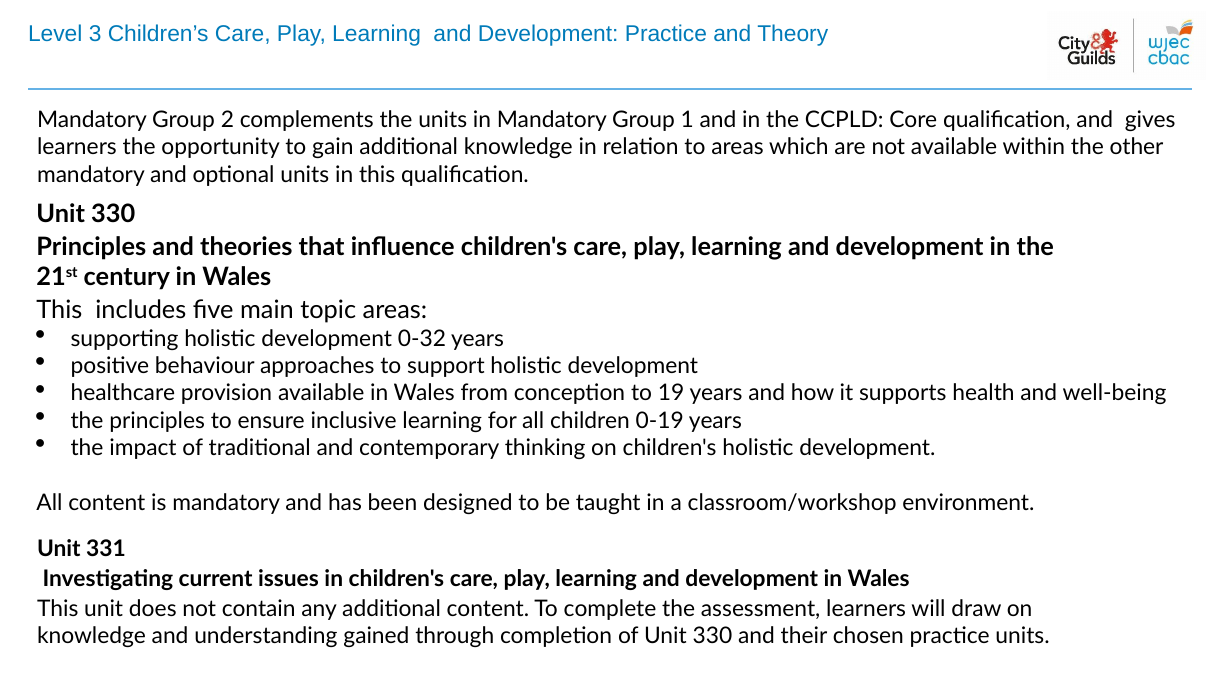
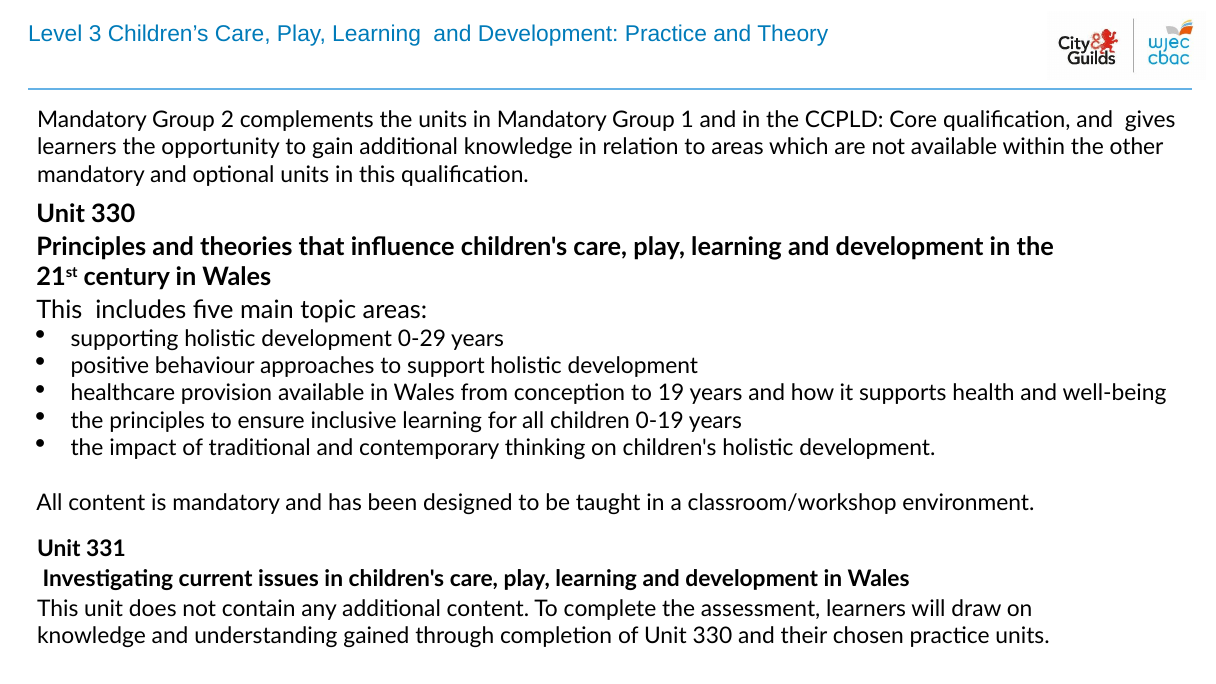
0-32: 0-32 -> 0-29
